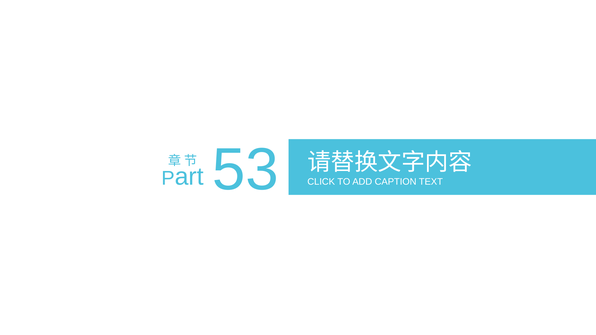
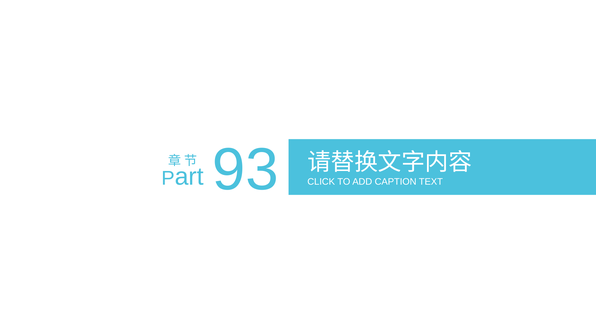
53: 53 -> 93
